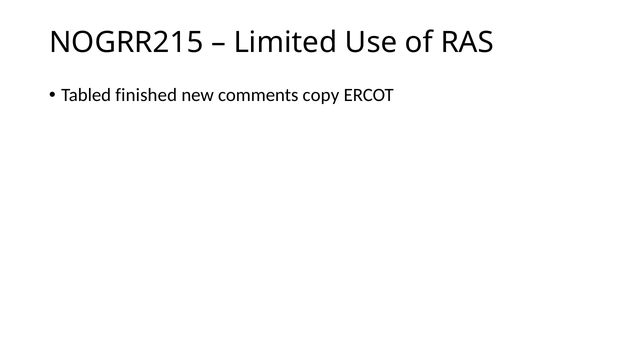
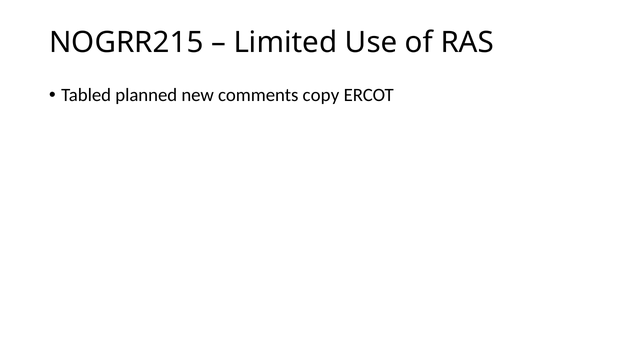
finished: finished -> planned
